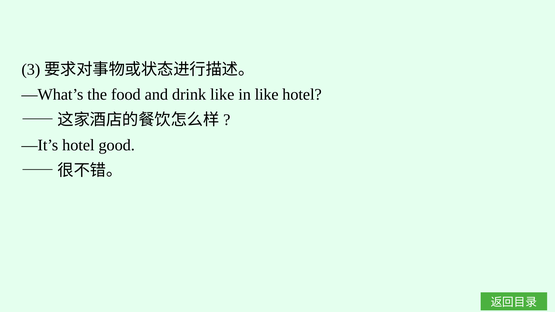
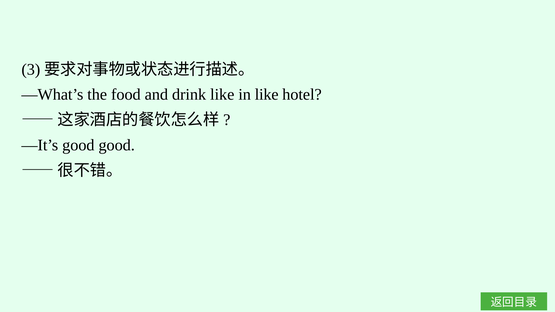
—It’s hotel: hotel -> good
